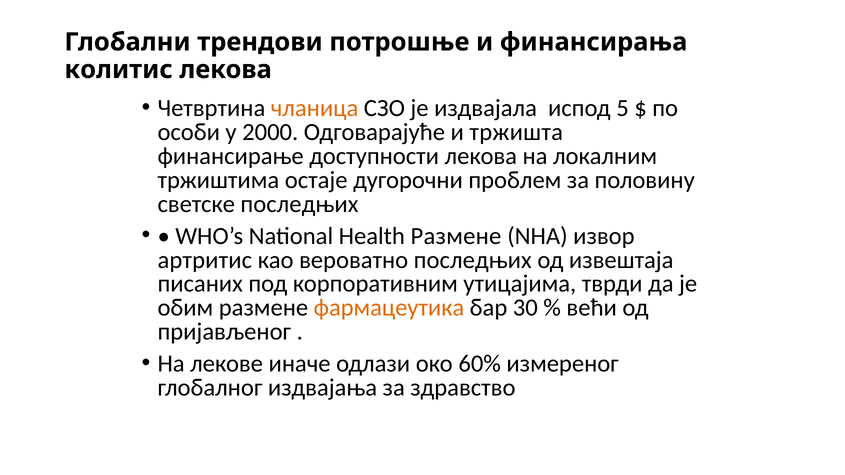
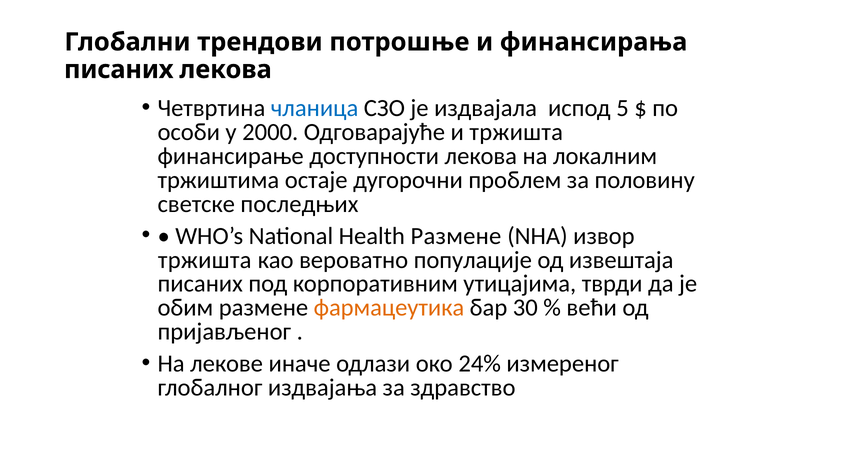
колитис at (119, 70): колитис -> писаних
чланица colour: orange -> blue
артритис at (205, 260): артритис -> тржишта
вероватно последњих: последњих -> популације
60%: 60% -> 24%
